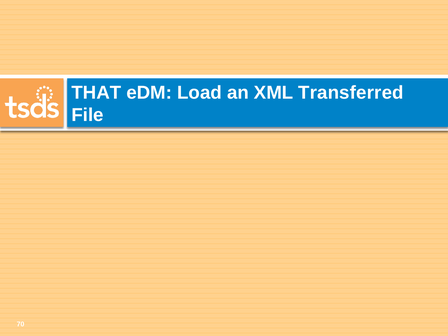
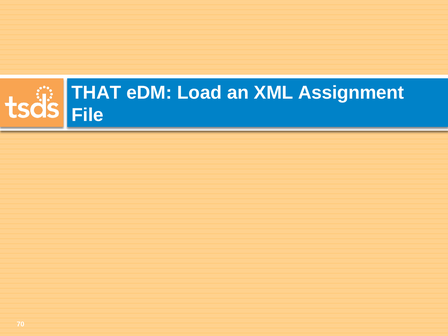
Transferred: Transferred -> Assignment
